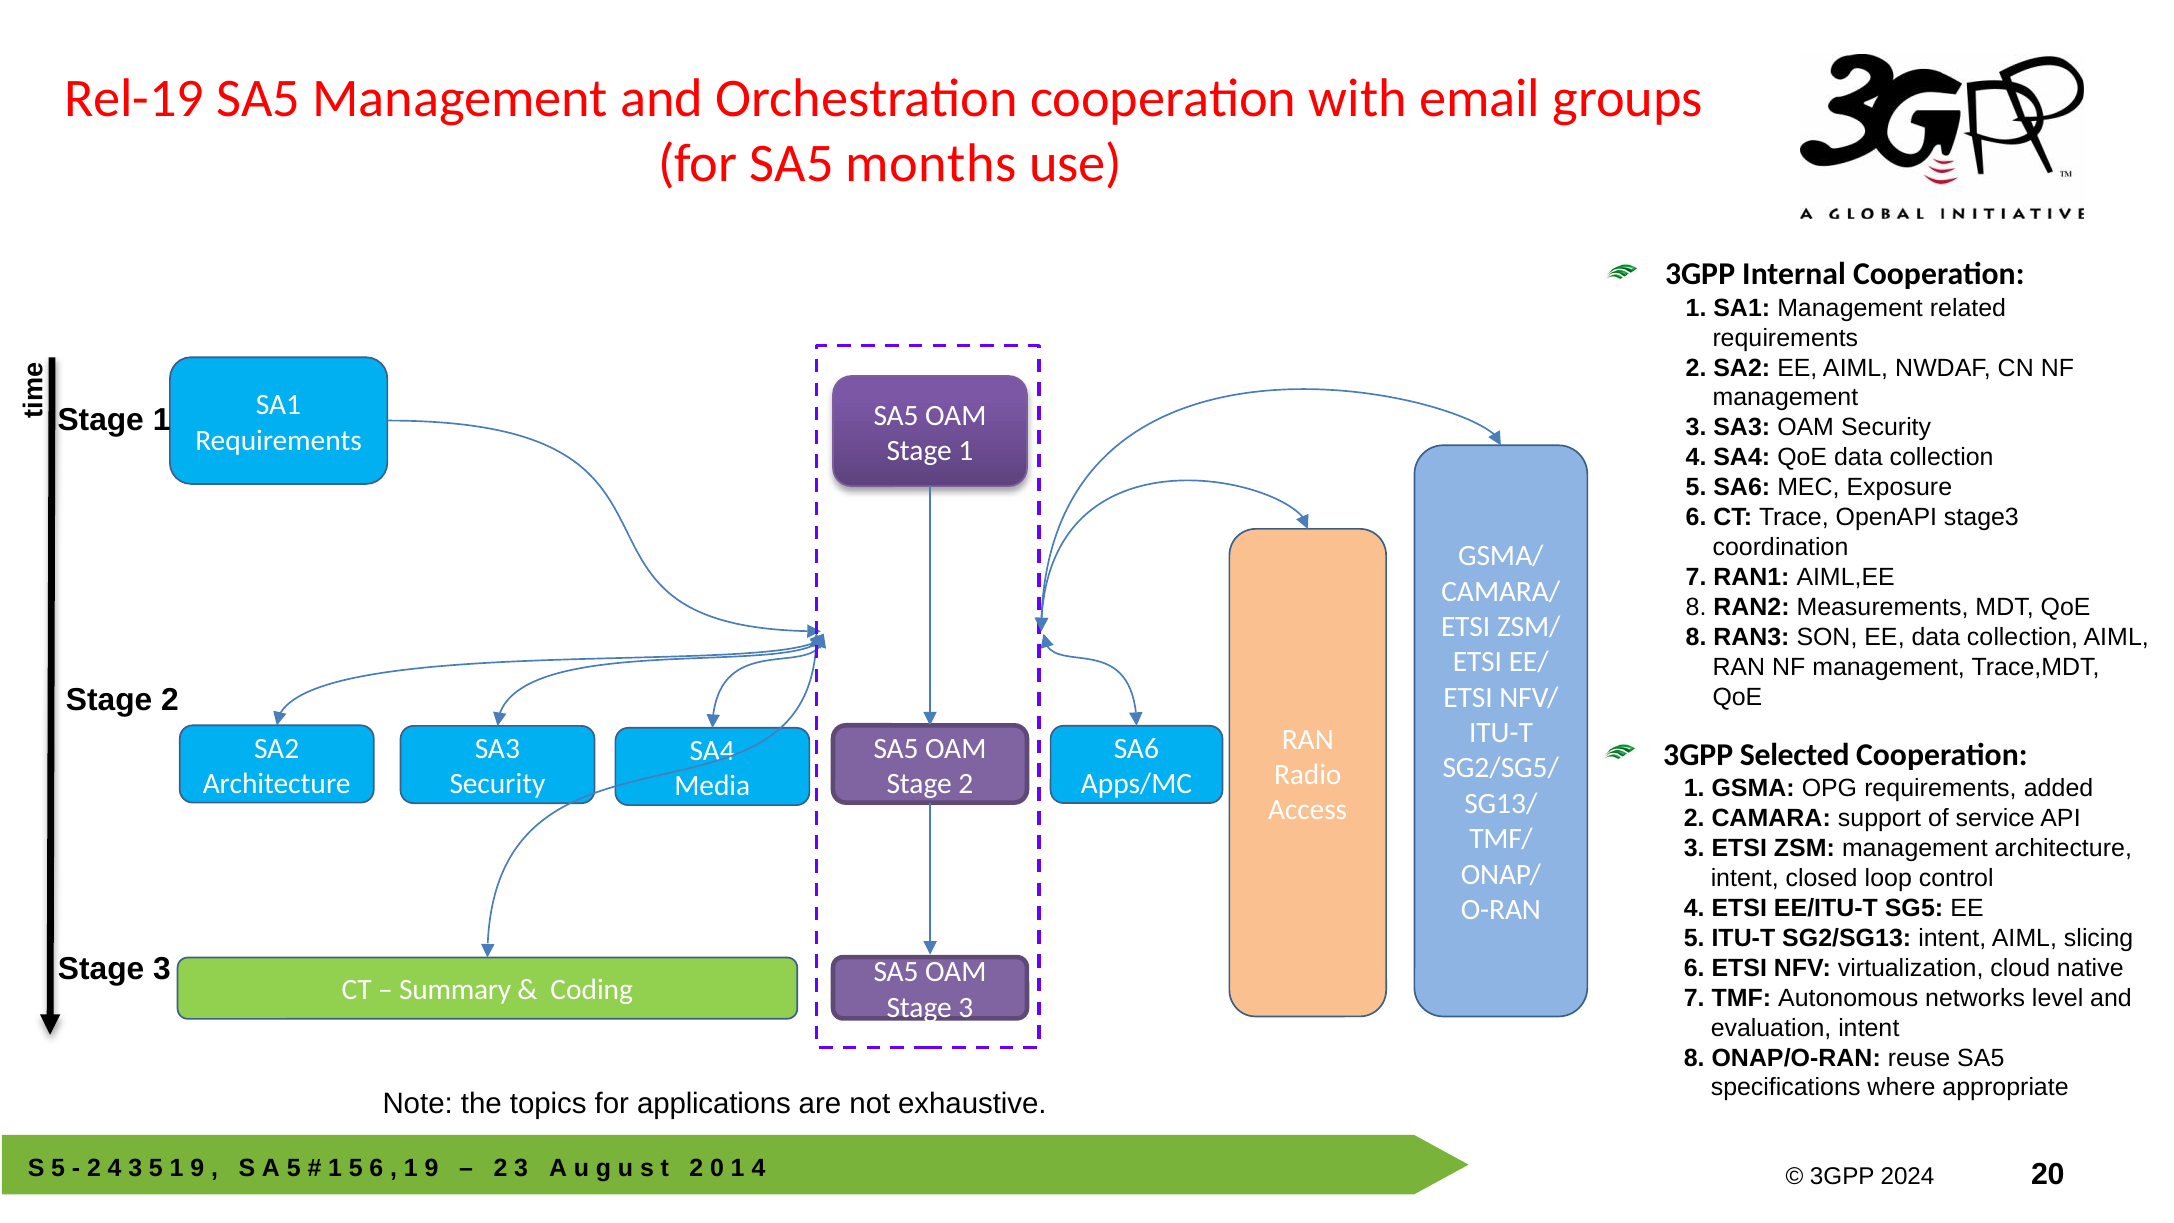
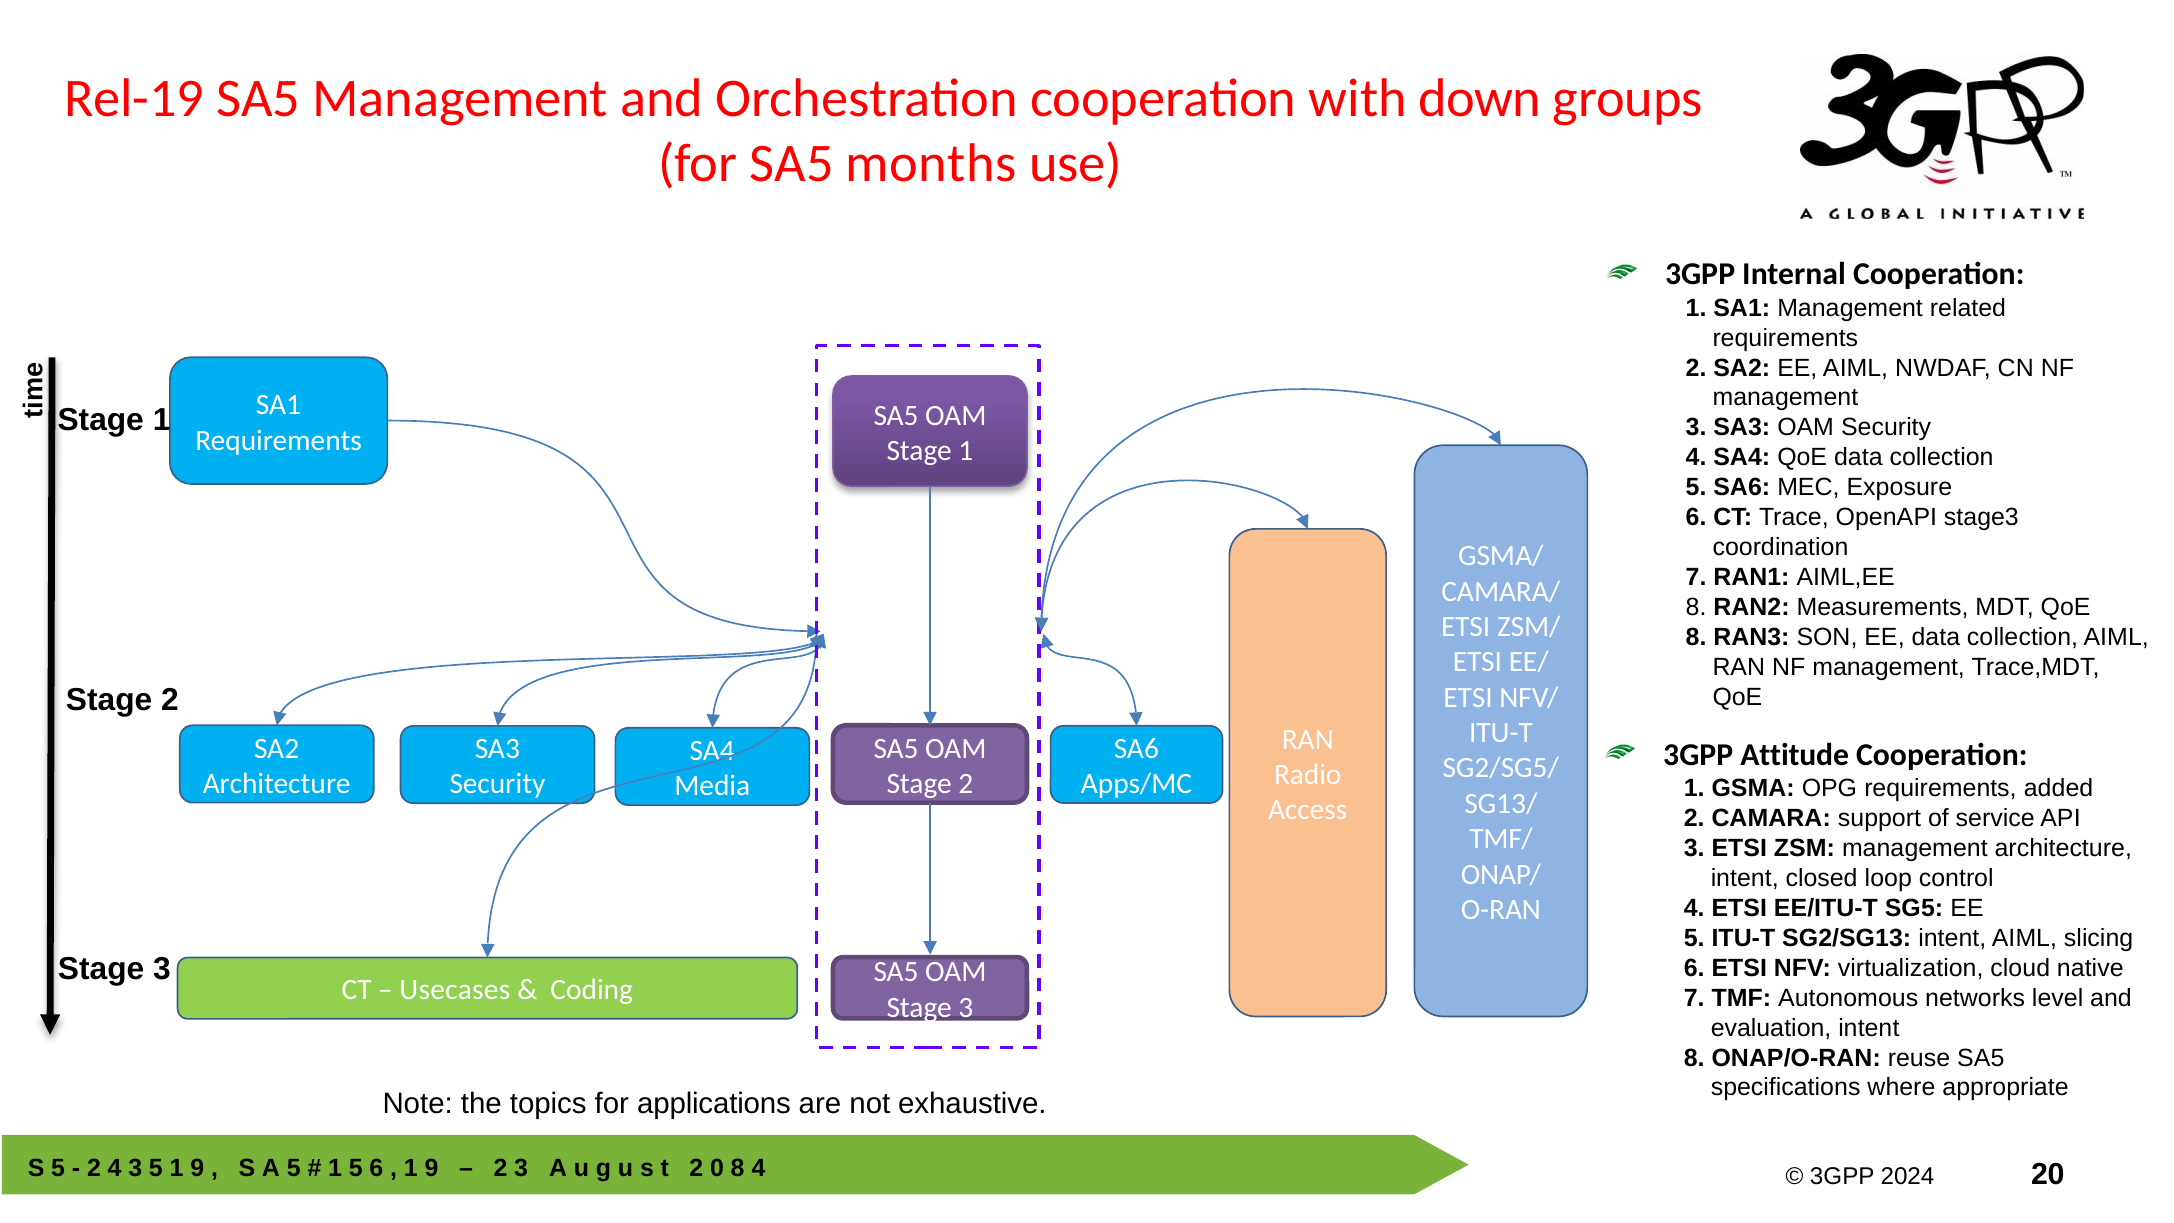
email: email -> down
Selected: Selected -> Attitude
Summary: Summary -> Usecases
1 at (738, 1168): 1 -> 8
